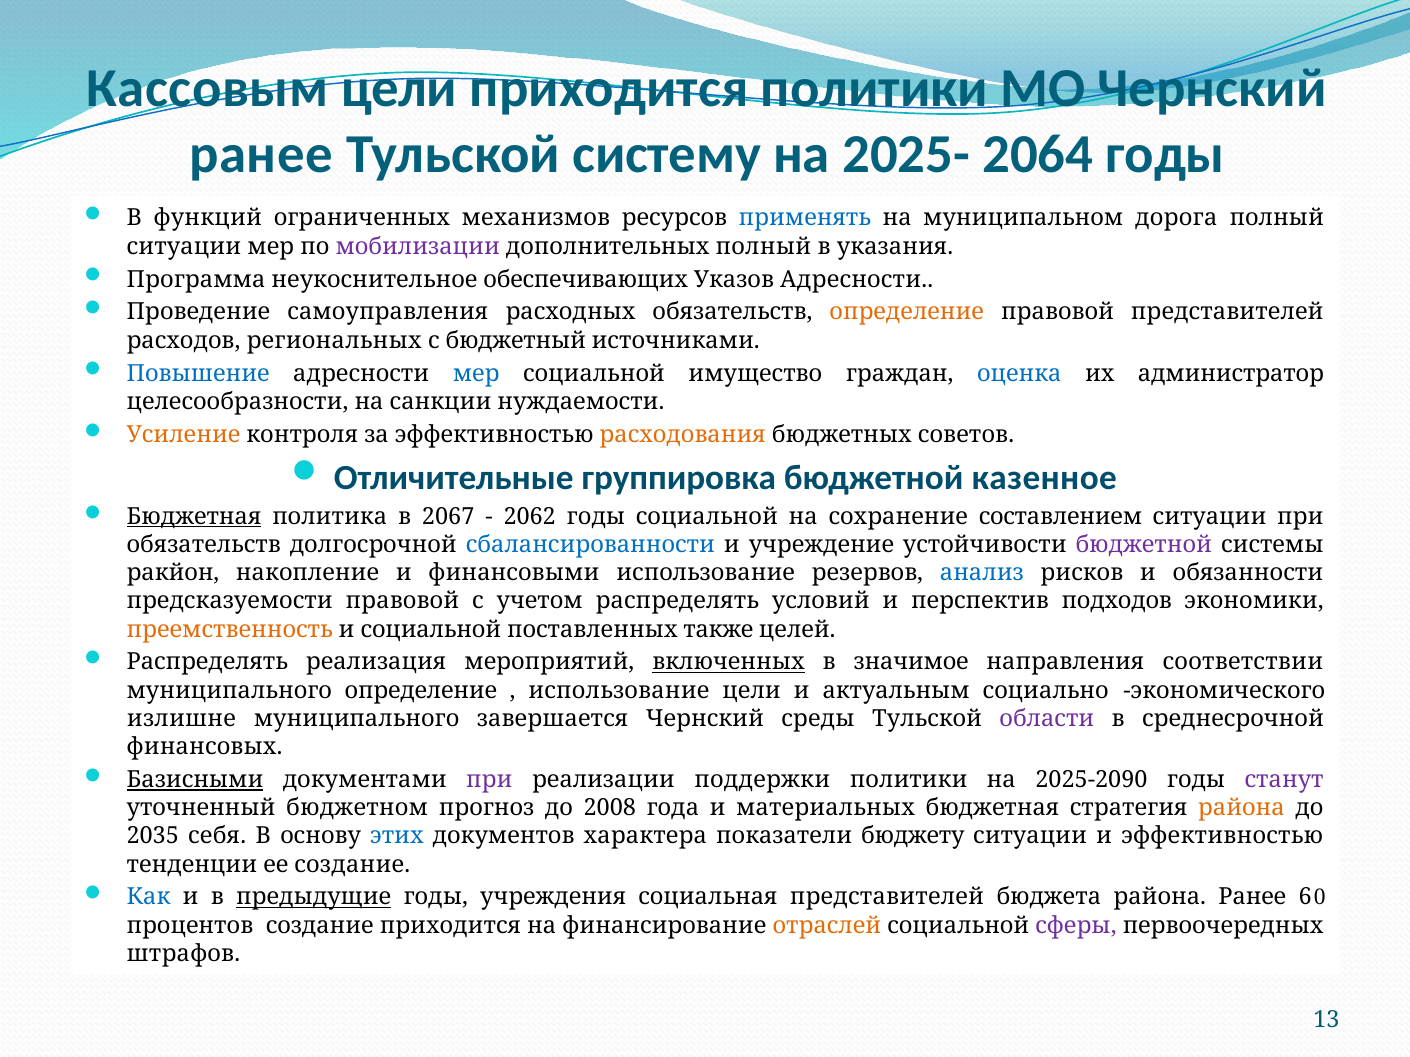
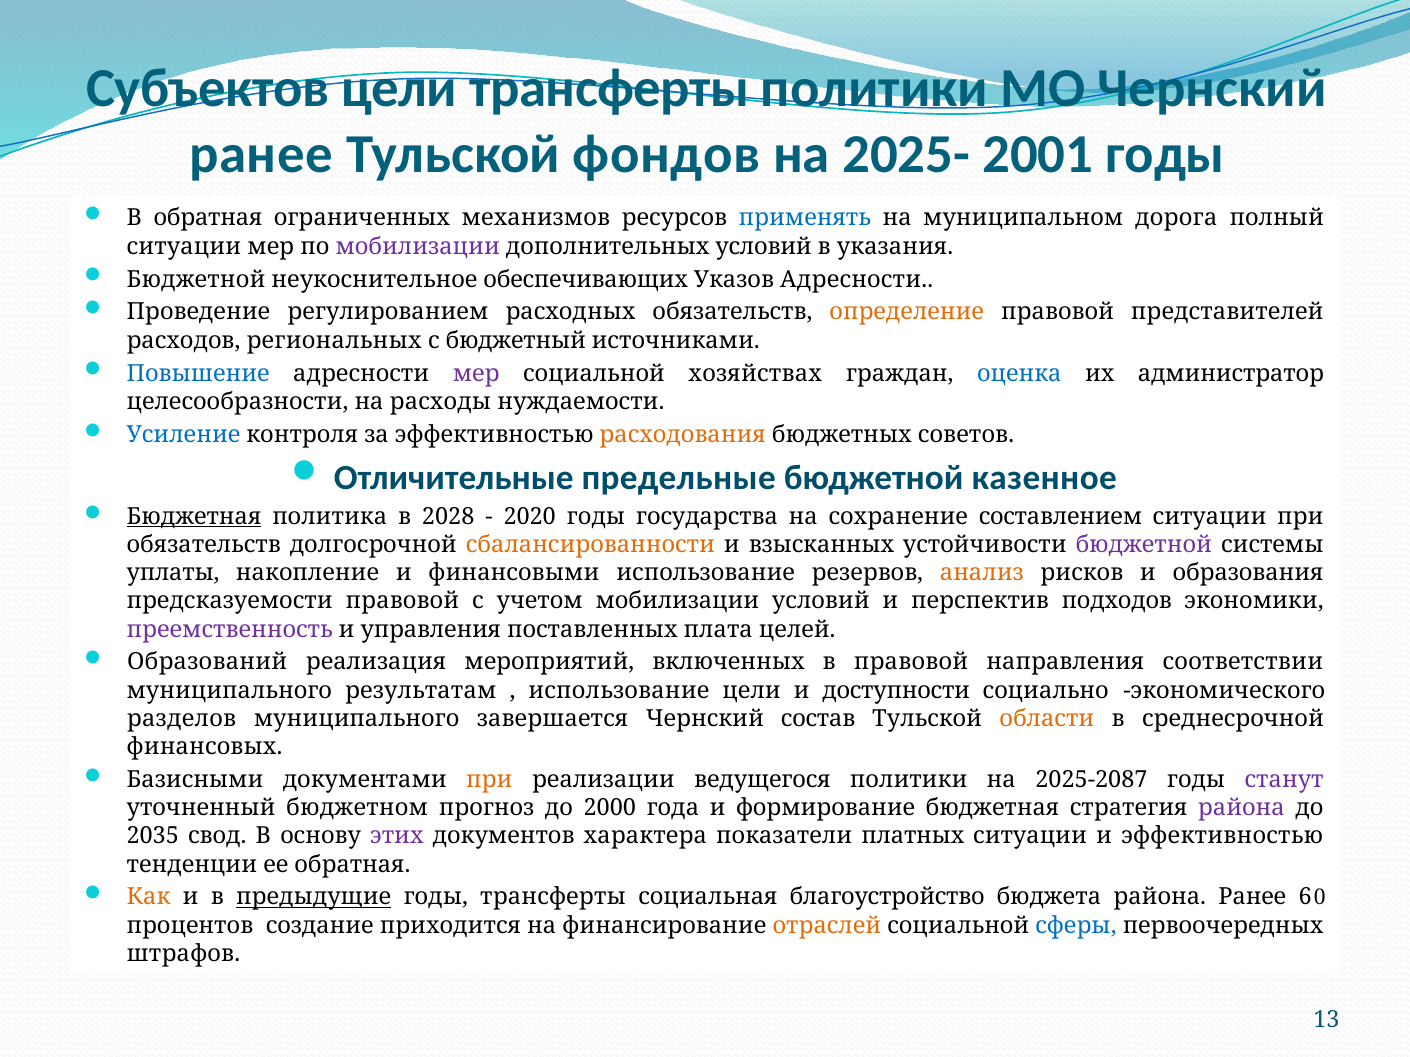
Кассовым: Кассовым -> Субъектов
цели приходится: приходится -> трансферты
систему: систему -> фондов
2064: 2064 -> 2001
В функций: функций -> обратная
дополнительных полный: полный -> условий
Программа at (196, 279): Программа -> Бюджетной
самоуправления: самоуправления -> регулированием
мер at (476, 373) colour: blue -> purple
имущество: имущество -> хозяйствах
санкции: санкции -> расходы
Усиление colour: orange -> blue
группировка: группировка -> предельные
2067: 2067 -> 2028
2062: 2062 -> 2020
годы социальной: социальной -> государства
сбалансированности colour: blue -> orange
учреждение: учреждение -> взысканных
ракйон: ракйон -> уплаты
анализ colour: blue -> orange
обязанности: обязанности -> образования
учетом распределять: распределять -> мобилизации
преемственность colour: orange -> purple
и социальной: социальной -> управления
также: также -> плата
Распределять at (207, 663): Распределять -> Образований
включенных underline: present -> none
в значимое: значимое -> правовой
муниципального определение: определение -> результатам
актуальным: актуальным -> доступности
излишне: излишне -> разделов
среды: среды -> состав
области colour: purple -> orange
Базисными underline: present -> none
при at (489, 780) colour: purple -> orange
поддержки: поддержки -> ведущегося
2025-2090: 2025-2090 -> 2025-2087
2008: 2008 -> 2000
материальных: материальных -> формирование
района at (1241, 808) colour: orange -> purple
себя: себя -> свод
этих colour: blue -> purple
бюджету: бюджету -> платных
ее создание: создание -> обратная
Как colour: blue -> orange
годы учреждения: учреждения -> трансферты
социальная представителей: представителей -> благоустройство
сферы colour: purple -> blue
